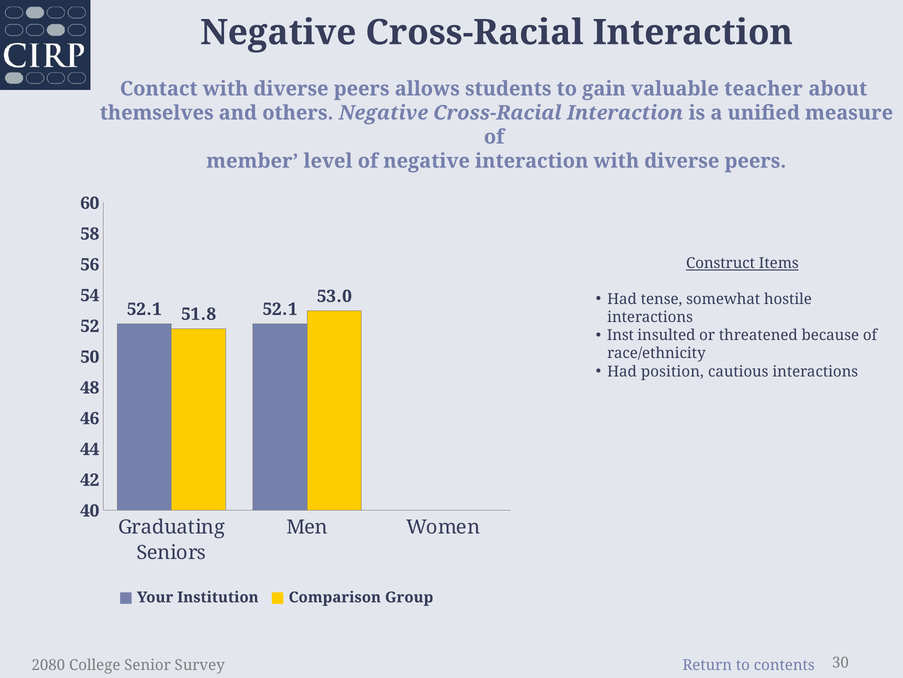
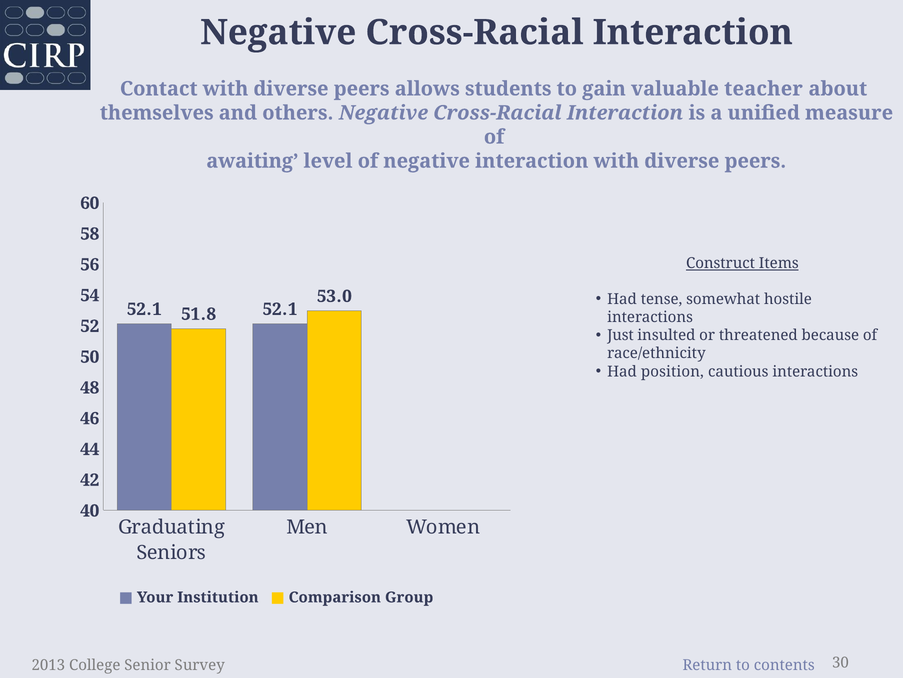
member: member -> awaiting
Inst: Inst -> Just
2080: 2080 -> 2013
